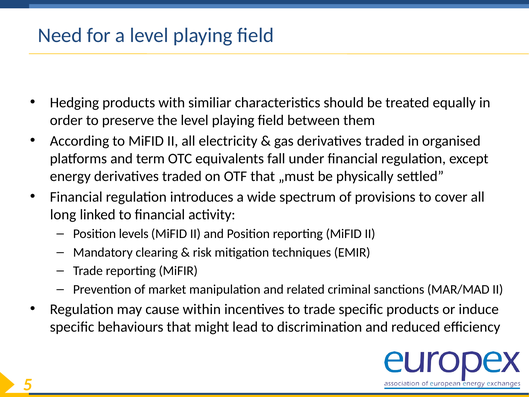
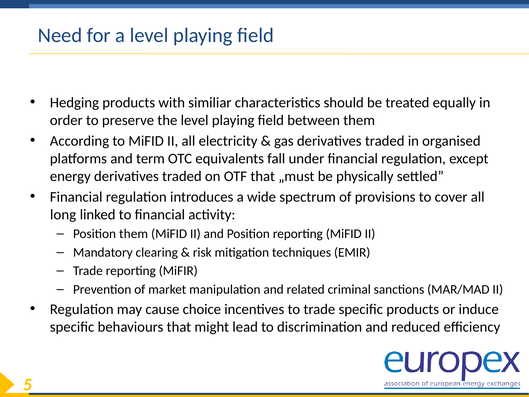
Position levels: levels -> them
within: within -> choice
